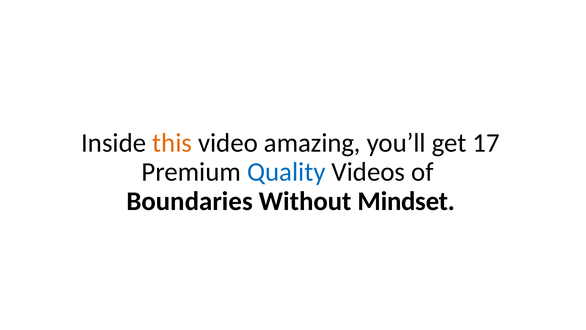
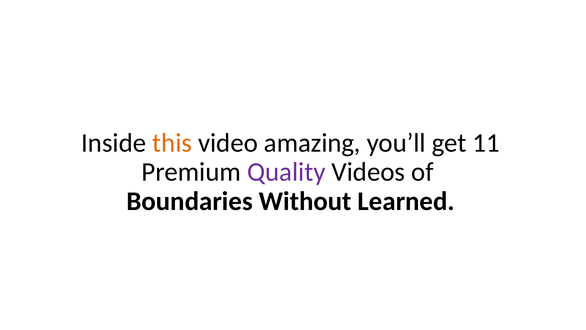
17: 17 -> 11
Quality colour: blue -> purple
Mindset: Mindset -> Learned
